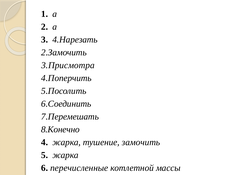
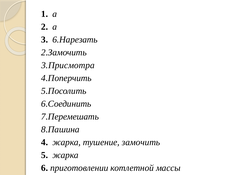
4.Нарезать: 4.Нарезать -> 6.Нарезать
8.Конечно: 8.Конечно -> 8.Пашина
перечисленные: перечисленные -> приготовлении
